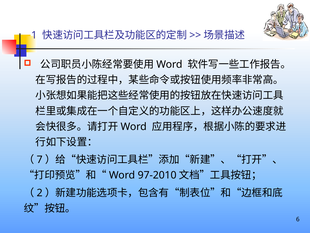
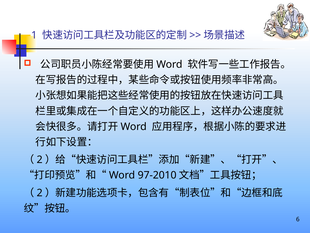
7 at (40, 159): 7 -> 2
